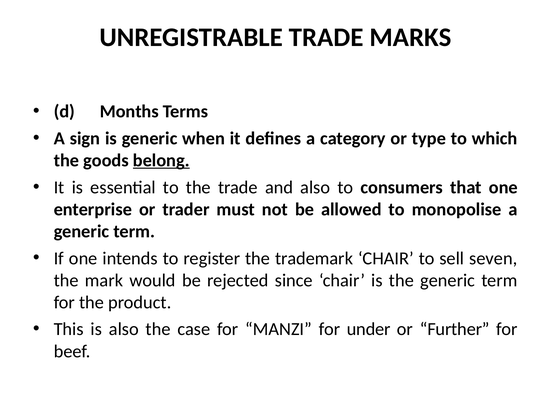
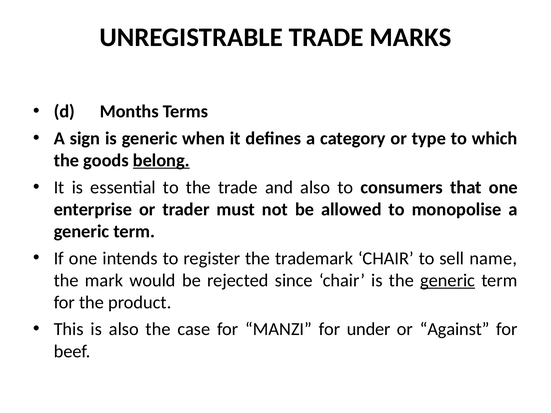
seven: seven -> name
generic at (448, 280) underline: none -> present
Further: Further -> Against
